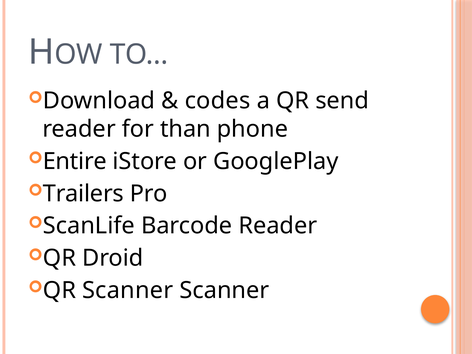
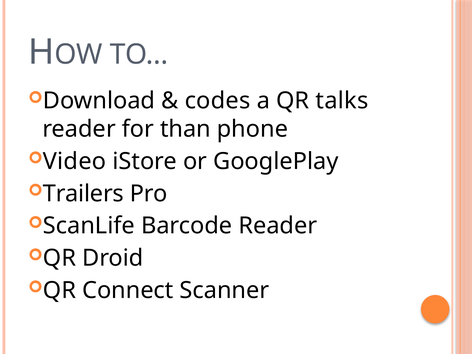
send: send -> talks
Entire: Entire -> Video
QR Scanner: Scanner -> Connect
